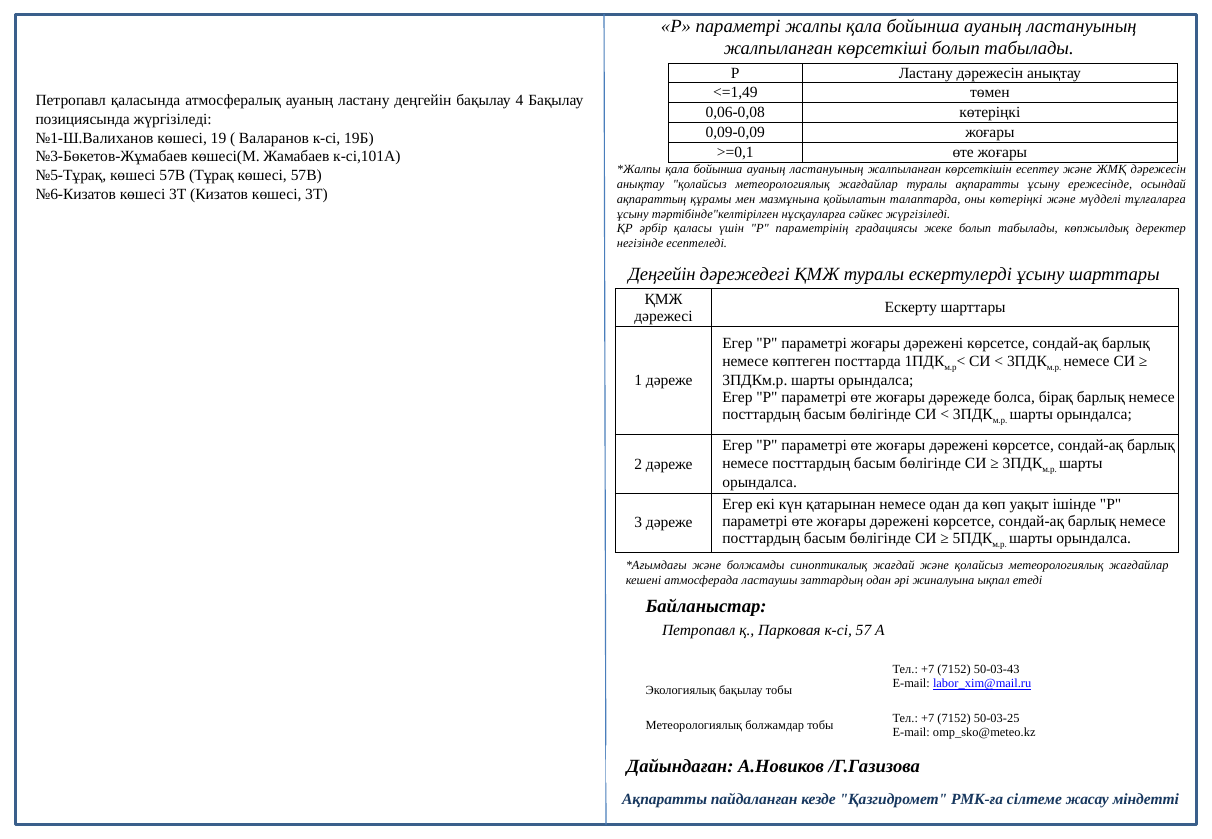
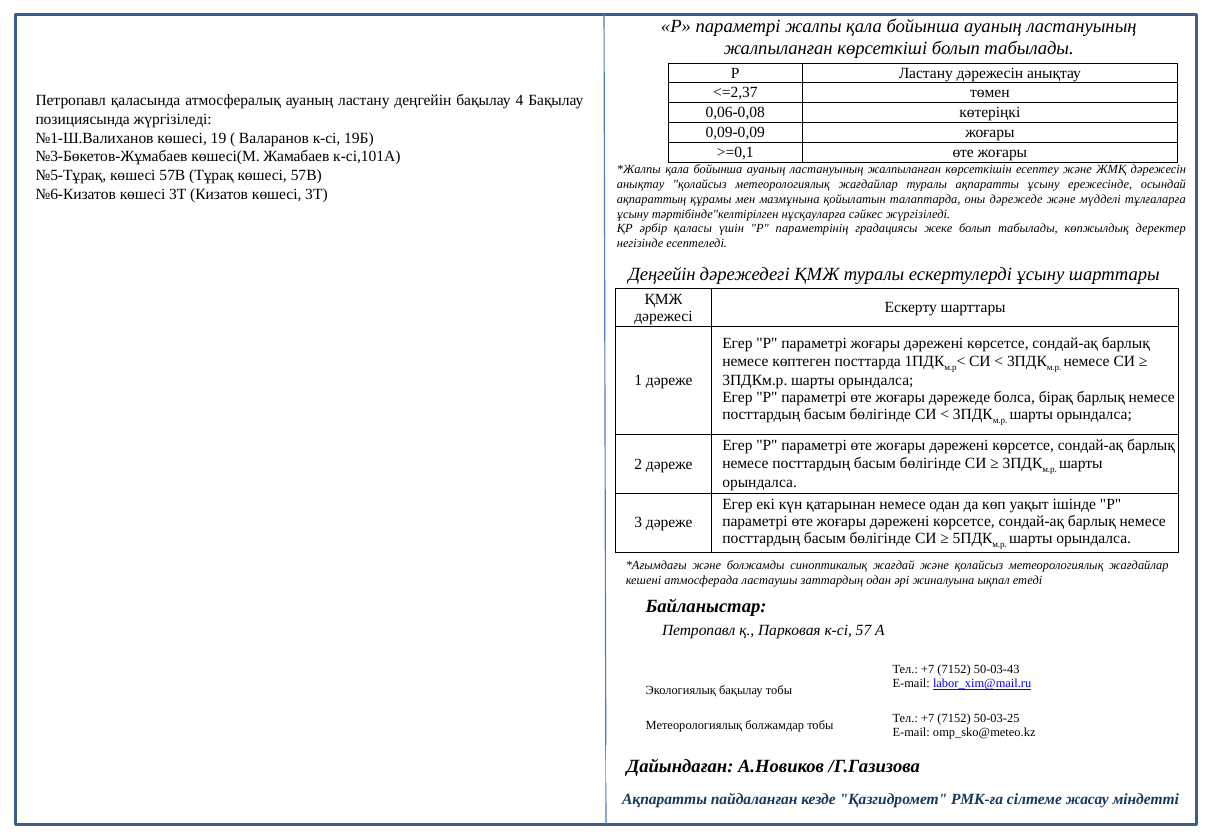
<=1,49: <=1,49 -> <=2,37
оны көтеріңкі: көтеріңкі -> дәрежеде
